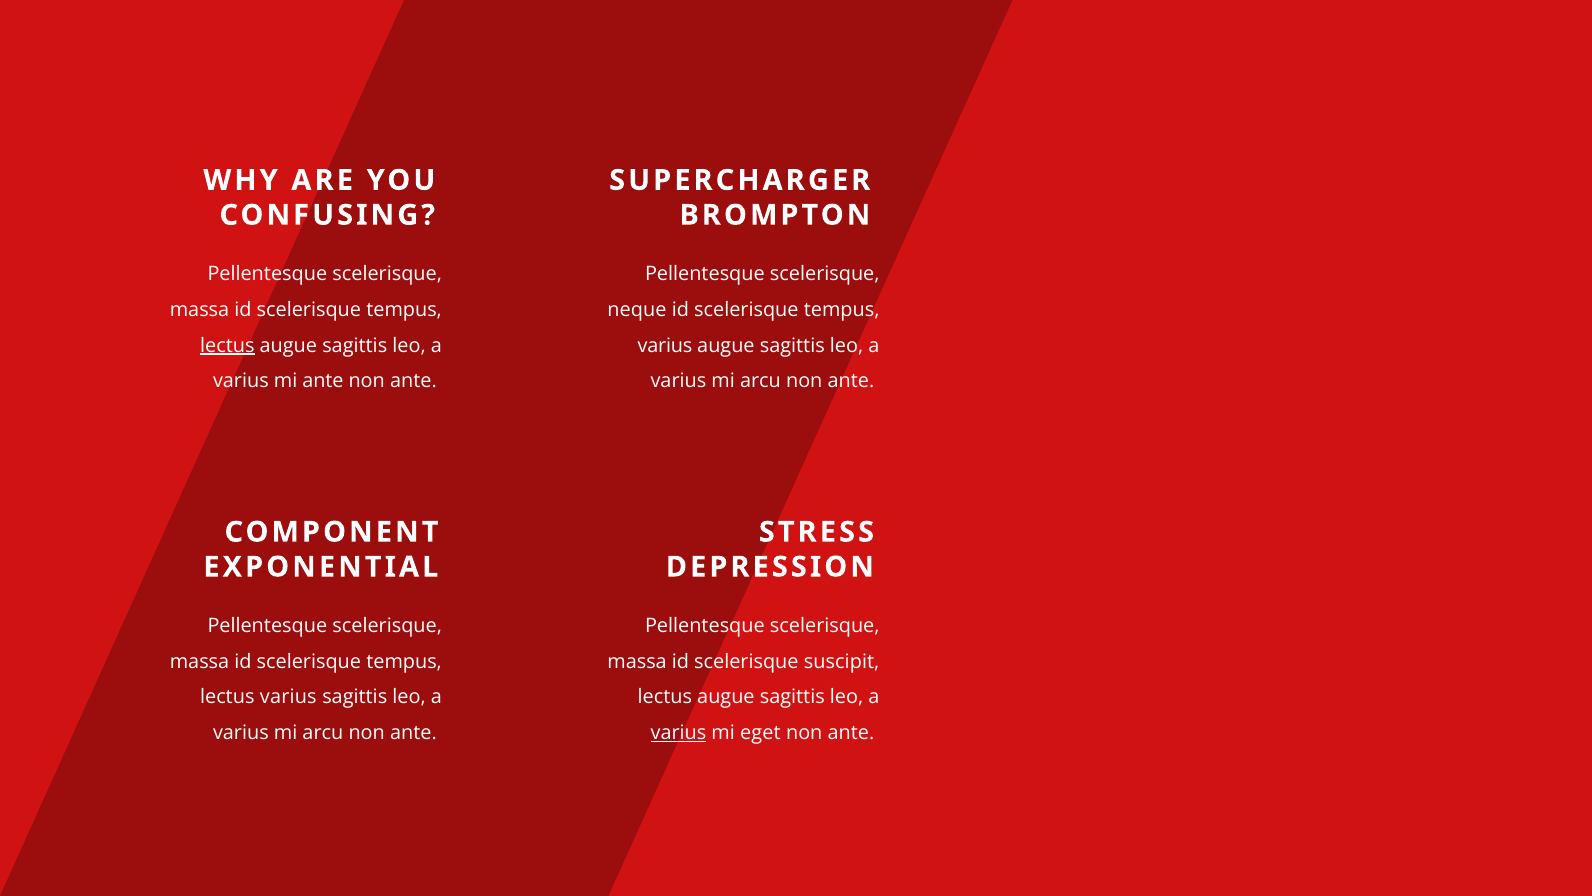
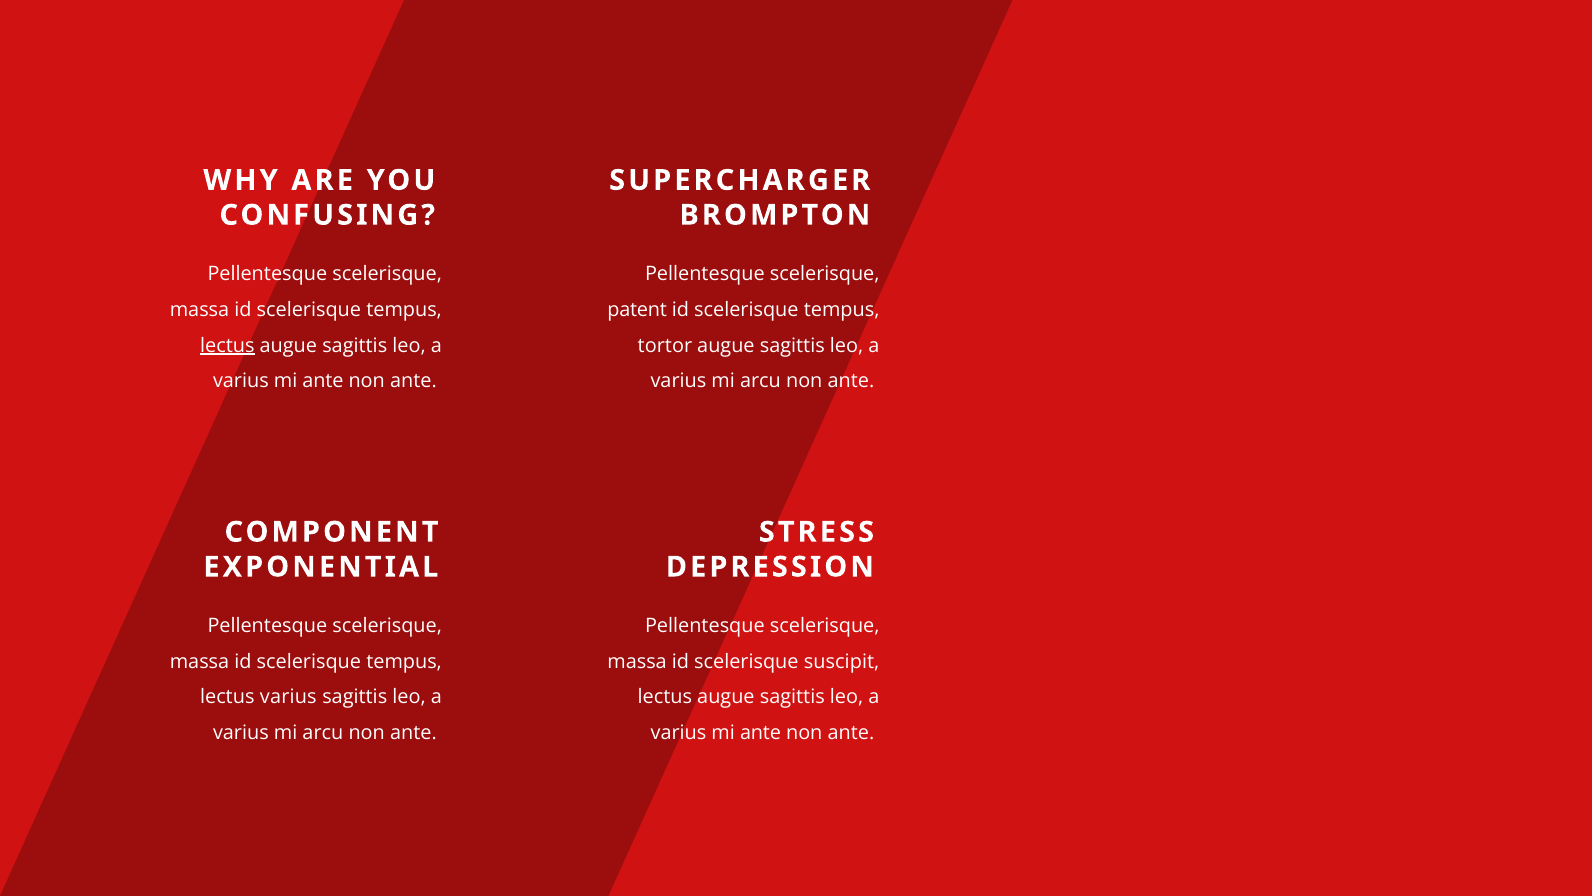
neque: neque -> patent
varius at (665, 345): varius -> tortor
varius at (678, 733) underline: present -> none
eget at (760, 733): eget -> ante
